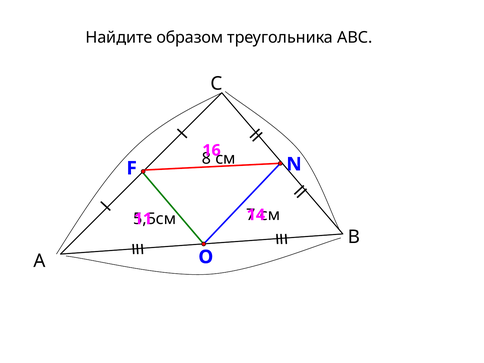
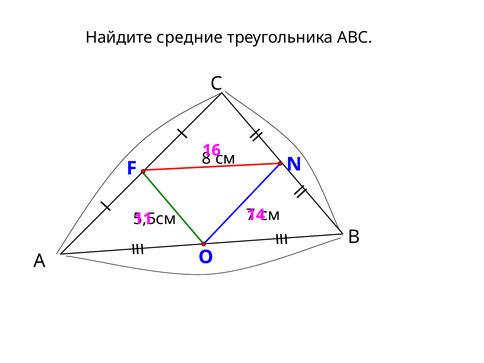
образом: образом -> средние
